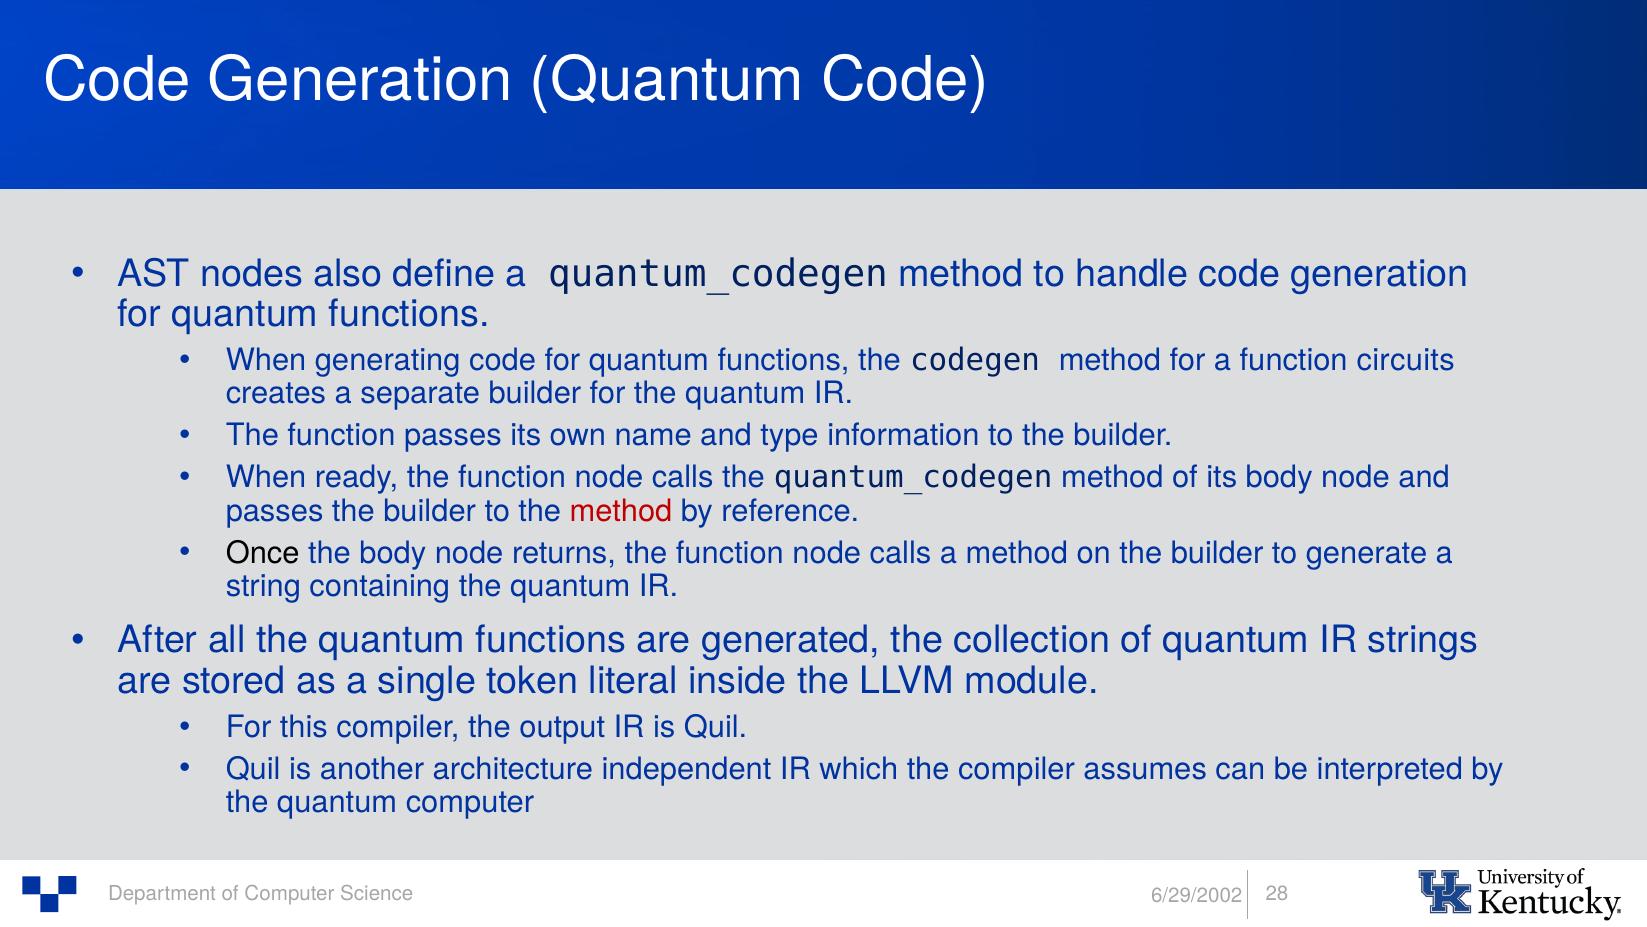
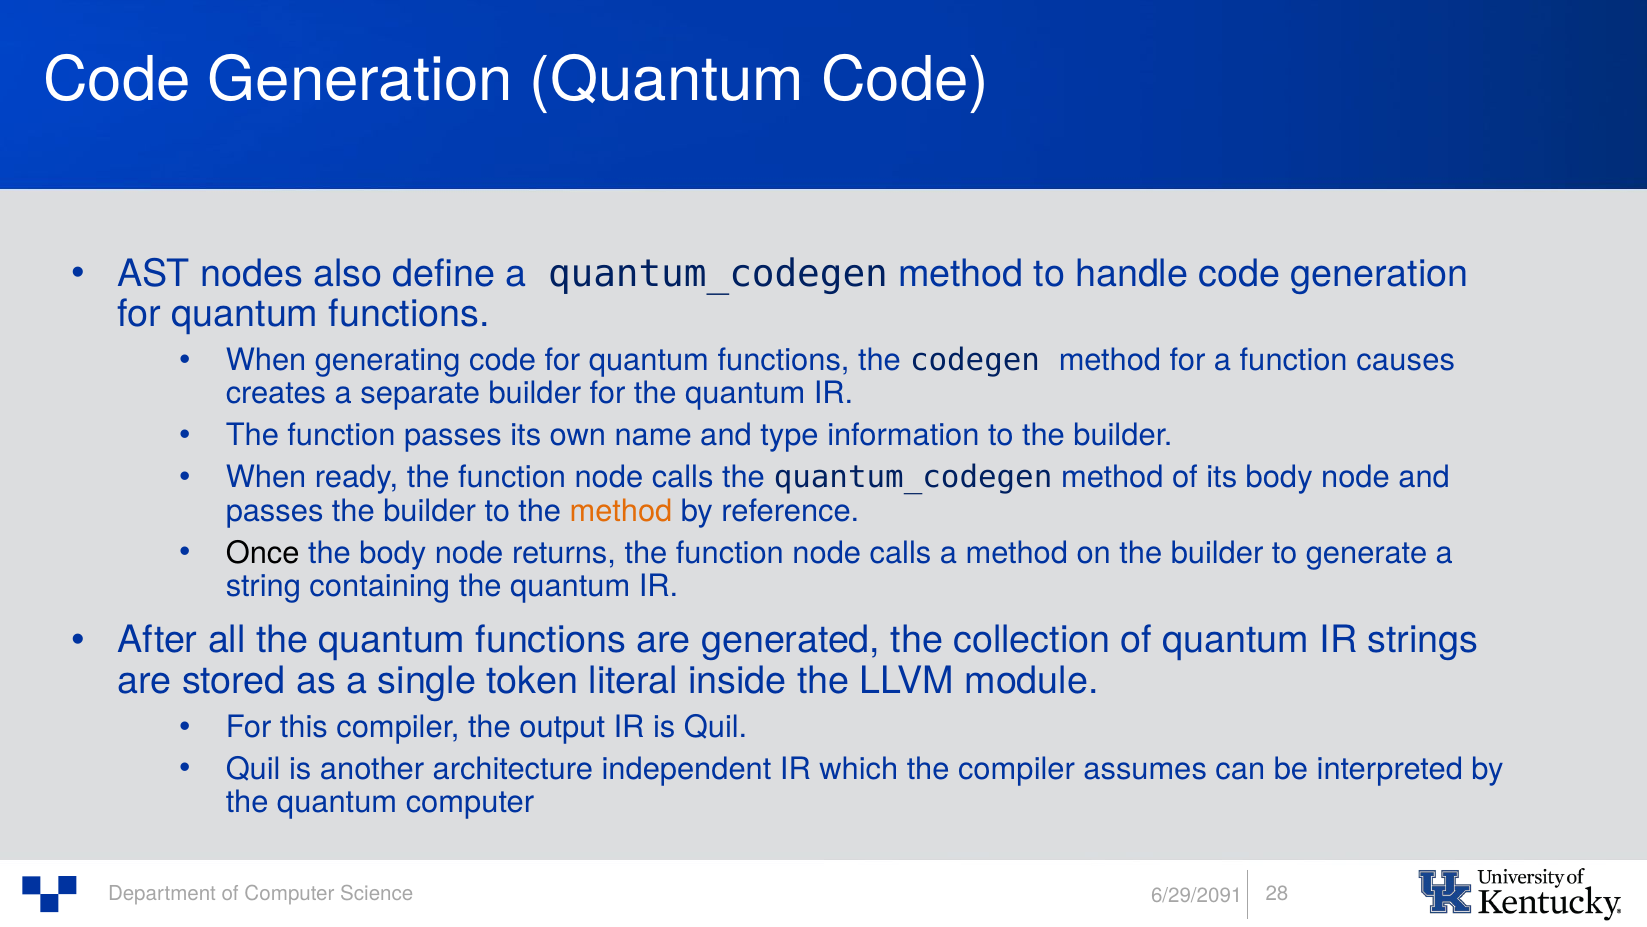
circuits: circuits -> causes
method at (621, 511) colour: red -> orange
6/29/2002: 6/29/2002 -> 6/29/2091
